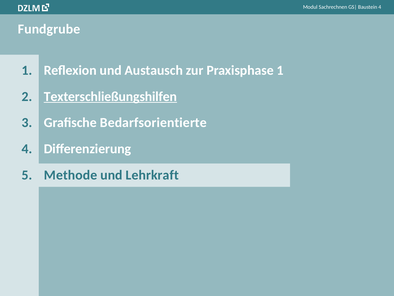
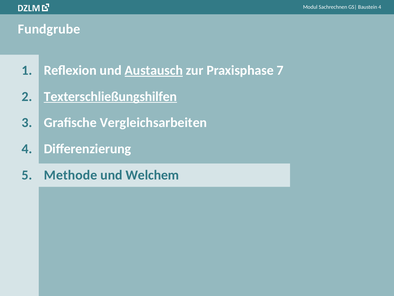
Austausch underline: none -> present
Praxisphase 1: 1 -> 7
Bedarfsorientierte: Bedarfsorientierte -> Vergleichsarbeiten
Lehrkraft: Lehrkraft -> Welchem
